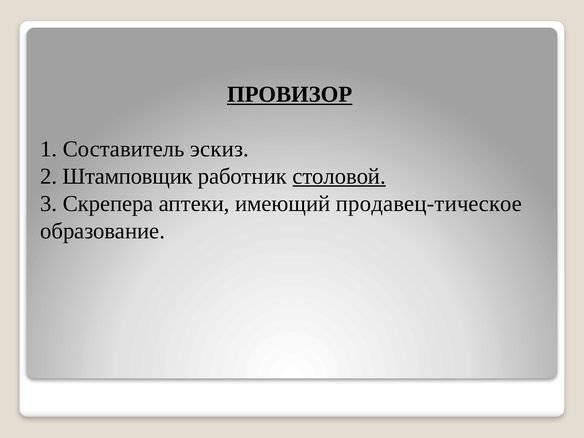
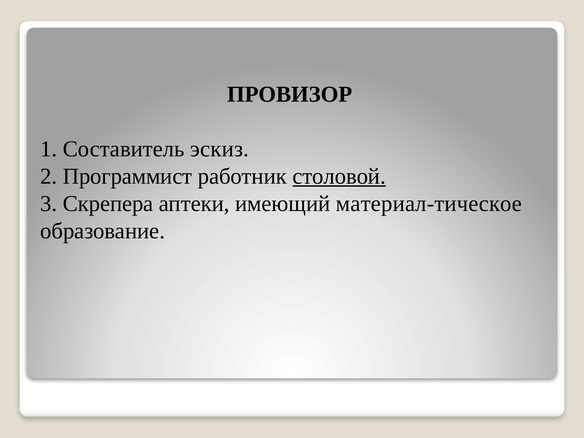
ПРОВИЗОР underline: present -> none
Штамповщик: Штамповщик -> Программист
продавец-тическое: продавец-тическое -> материал-тическое
